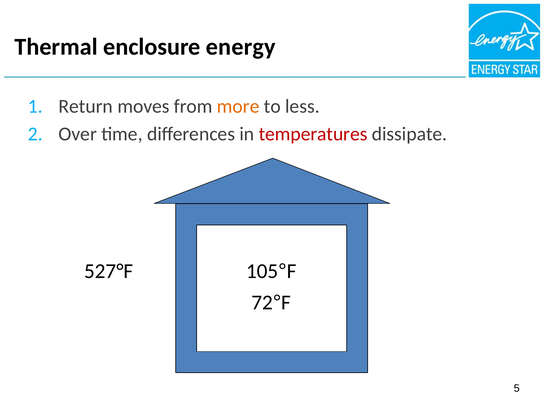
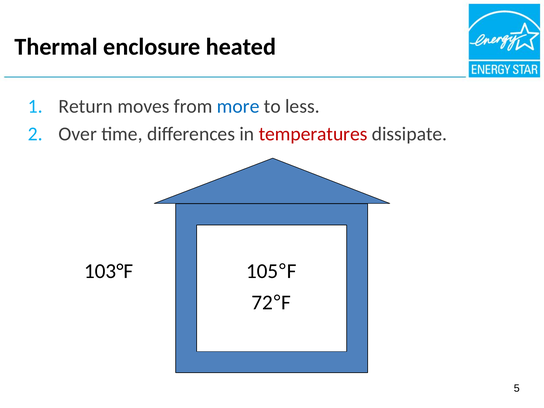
energy: energy -> heated
more colour: orange -> blue
527°F: 527°F -> 103°F
